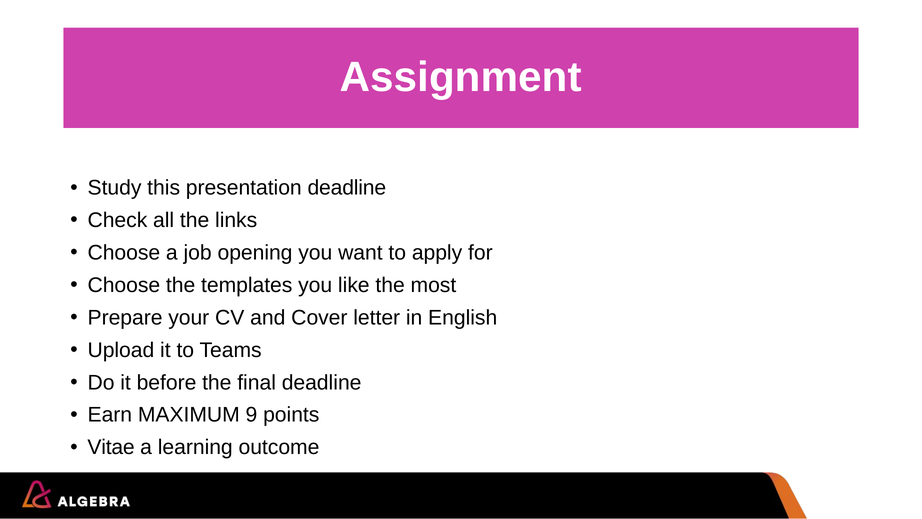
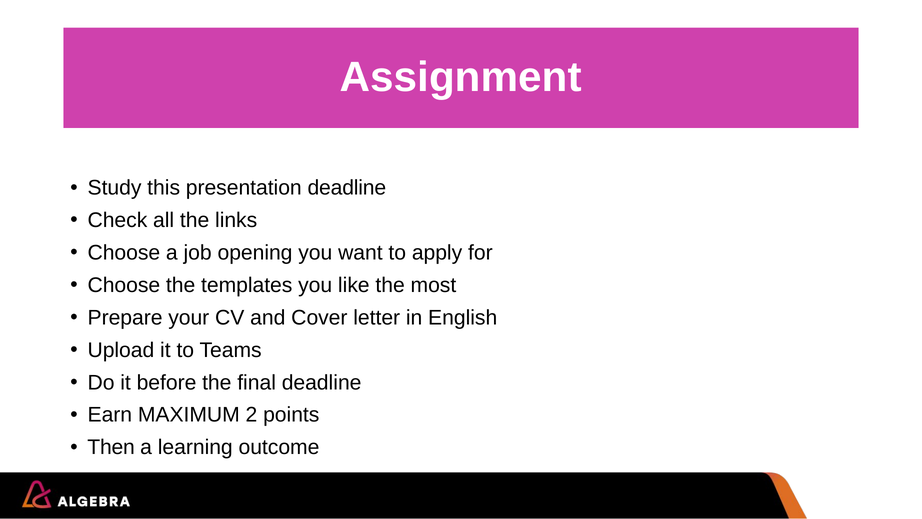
9: 9 -> 2
Vitae: Vitae -> Then
